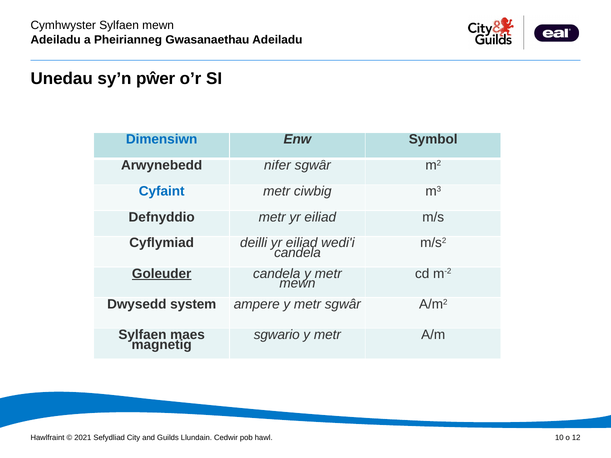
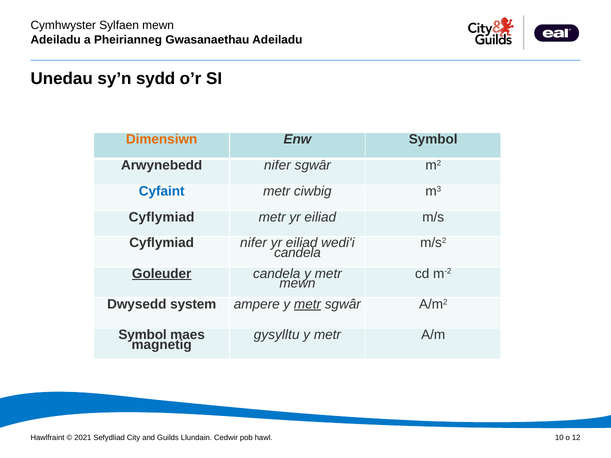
pŵer: pŵer -> sydd
Dimensiwn colour: blue -> orange
Defnyddio at (162, 217): Defnyddio -> Cyflymiad
Cyflymiad deilli: deilli -> nifer
metr at (308, 304) underline: none -> present
Sylfaen at (142, 335): Sylfaen -> Symbol
sgwario: sgwario -> gysylltu
